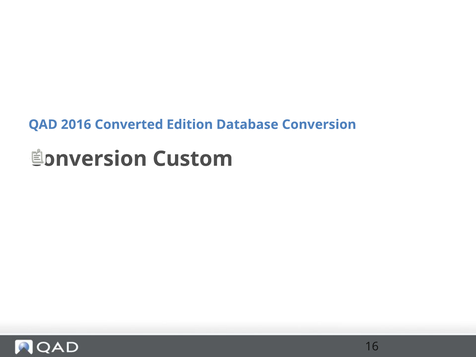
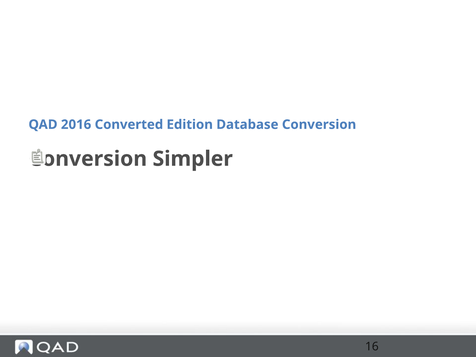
Custom: Custom -> Simpler
